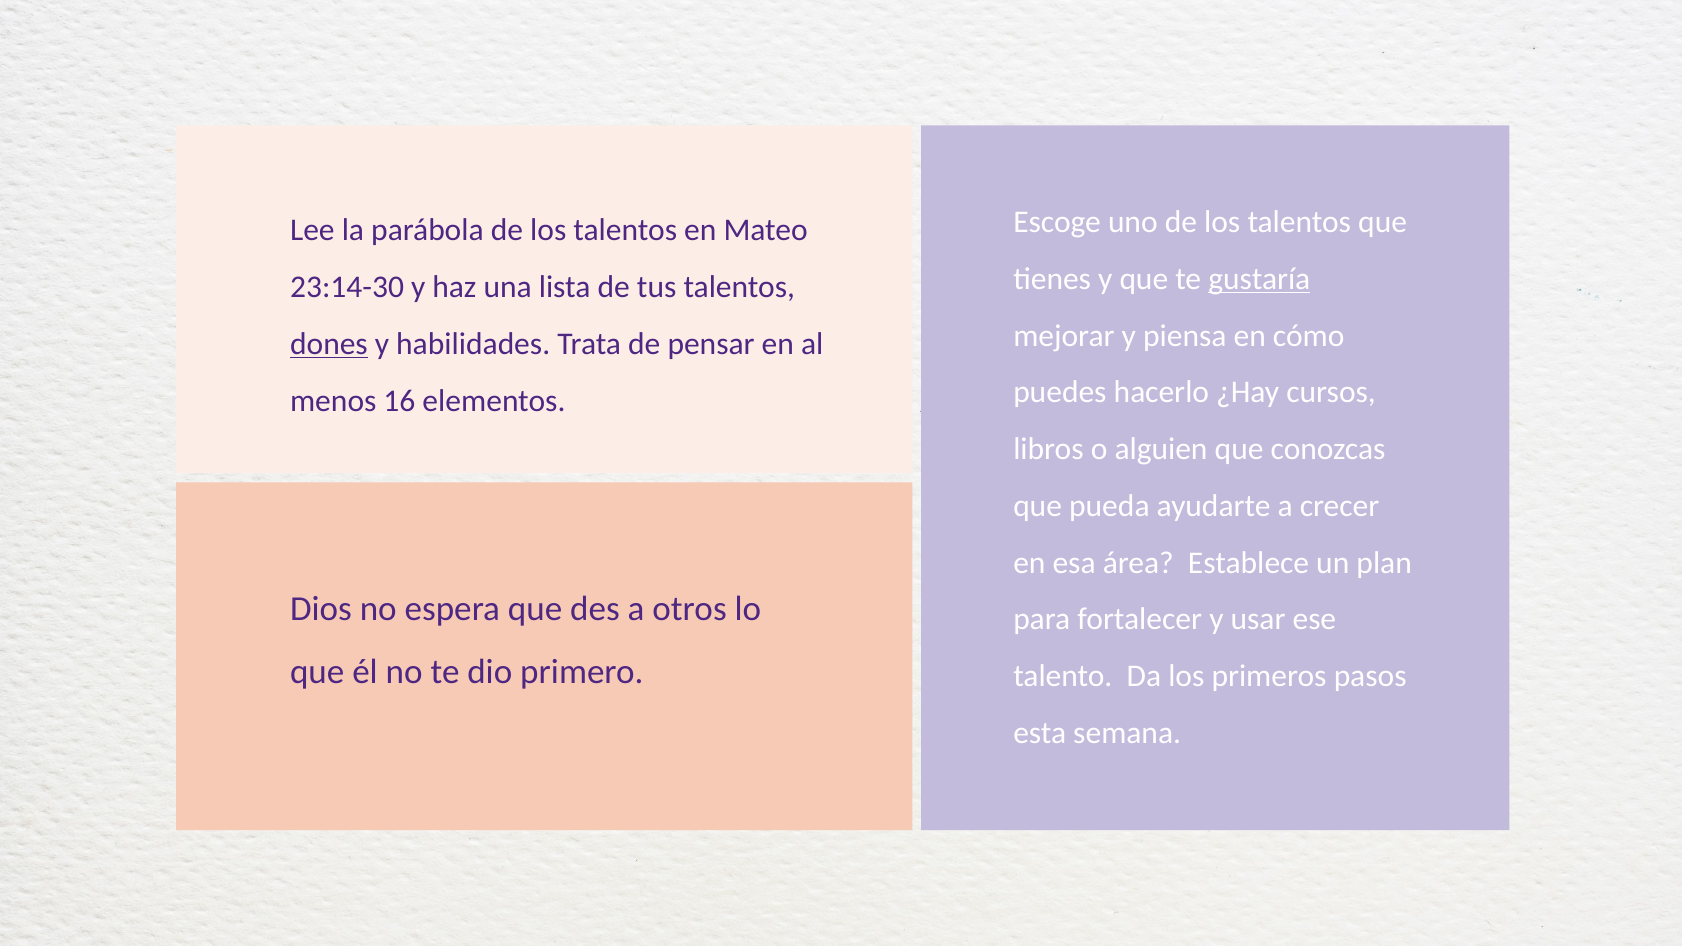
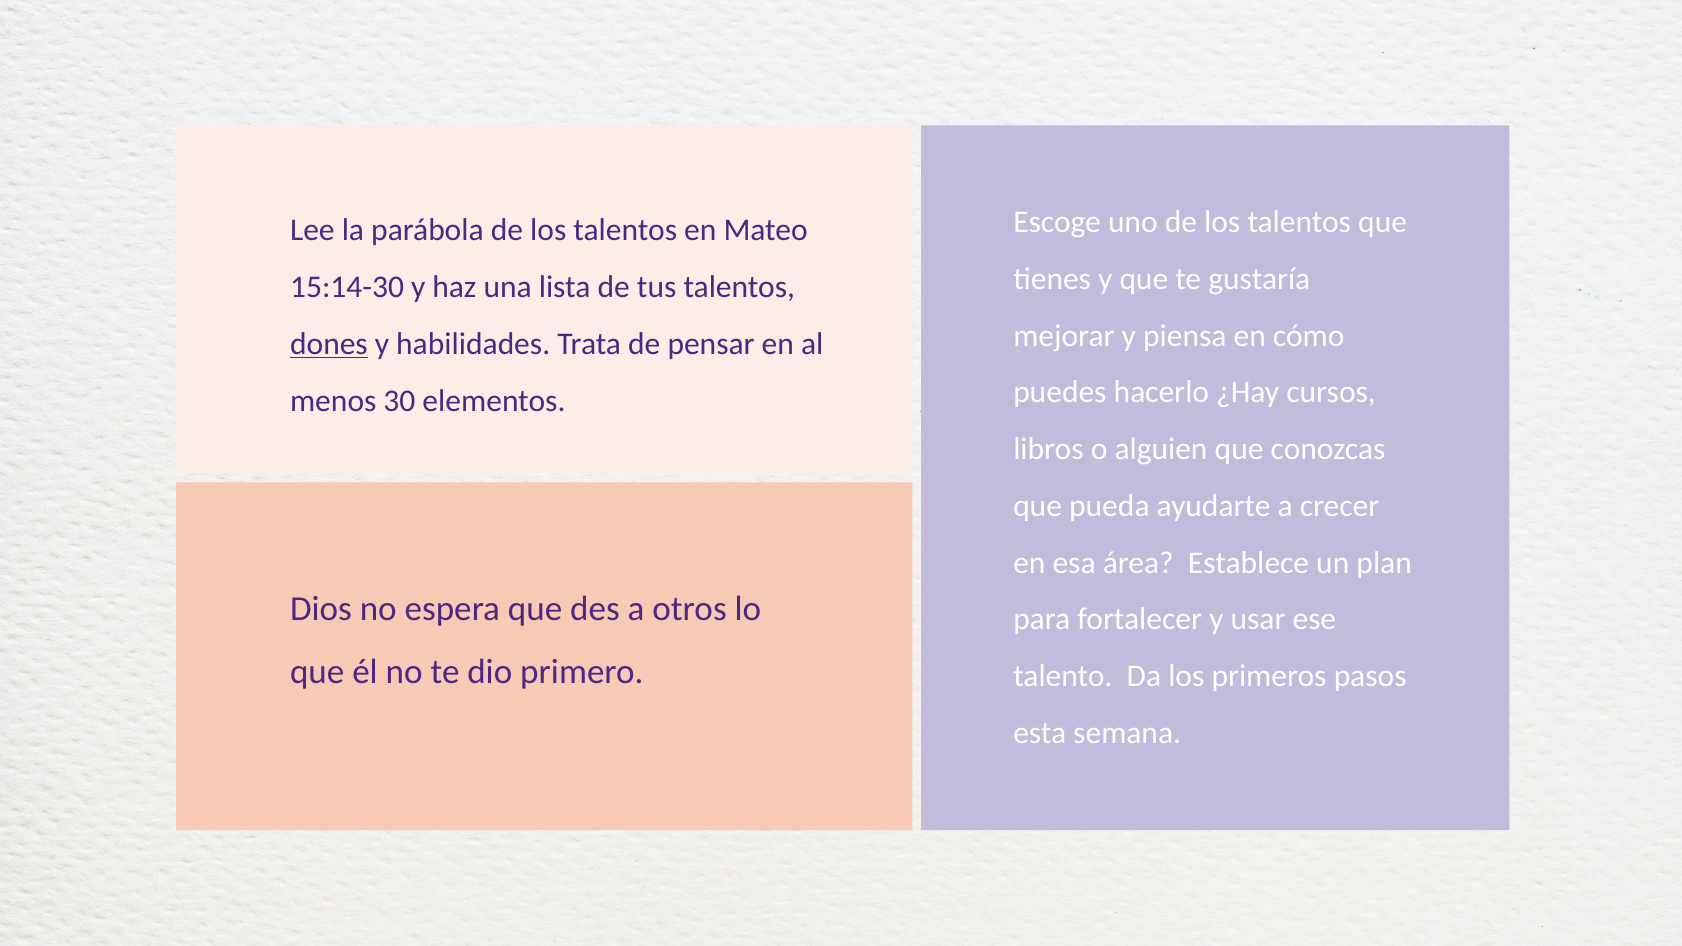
gustaría underline: present -> none
23:14-30: 23:14-30 -> 15:14-30
16: 16 -> 30
